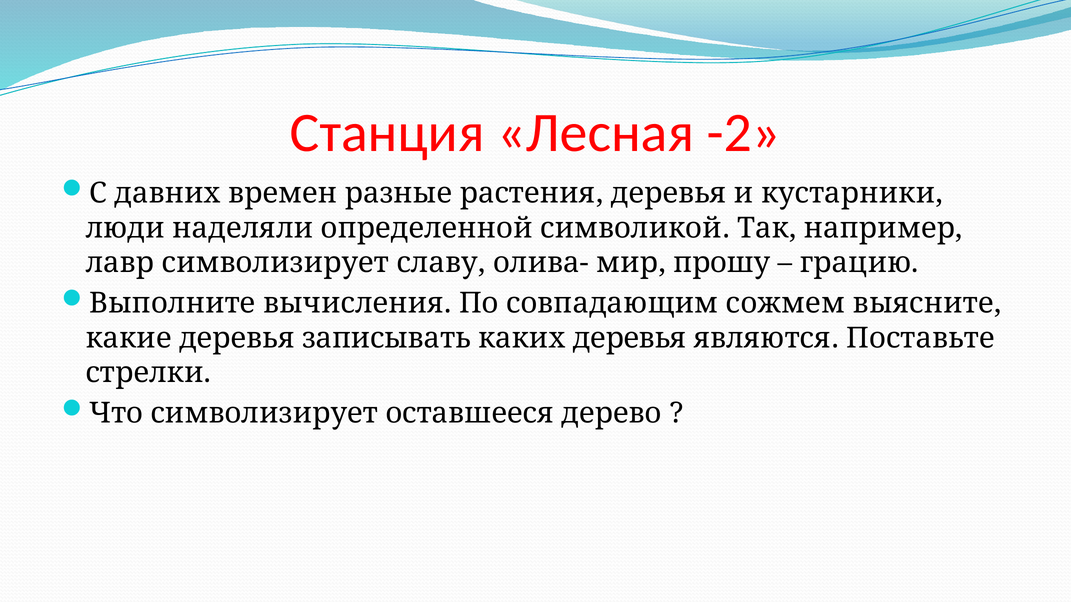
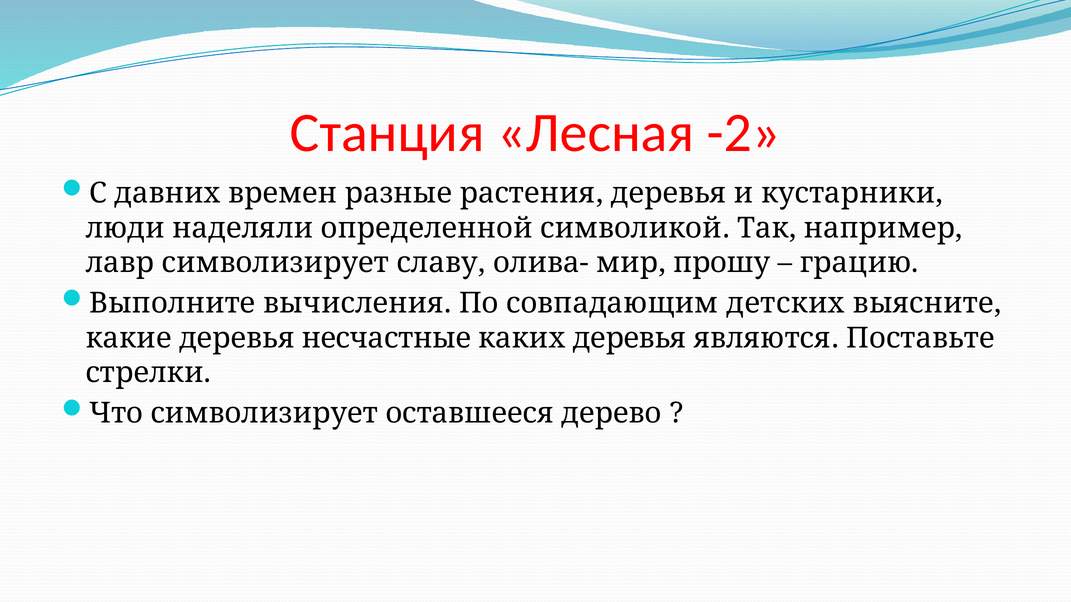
сожмем: сожмем -> детских
записывать: записывать -> несчастные
